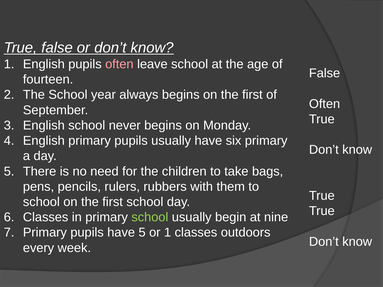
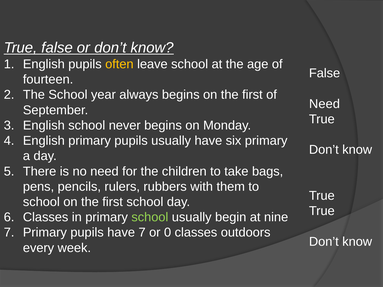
often at (119, 64) colour: pink -> yellow
Often at (325, 104): Often -> Need
have 5: 5 -> 7
or 1: 1 -> 0
